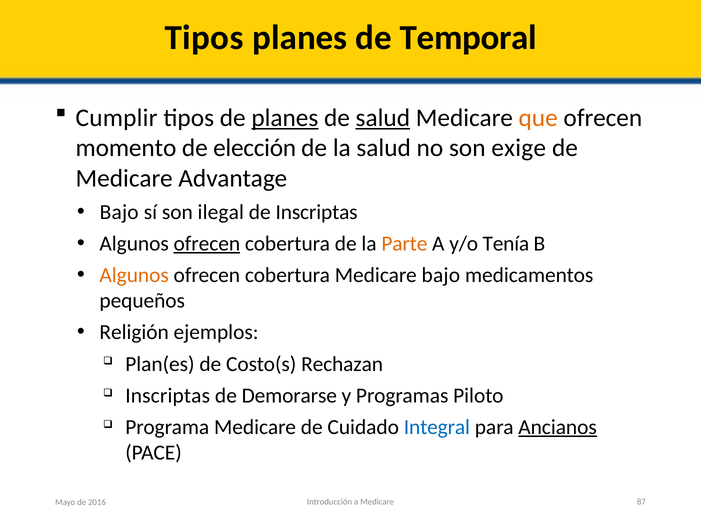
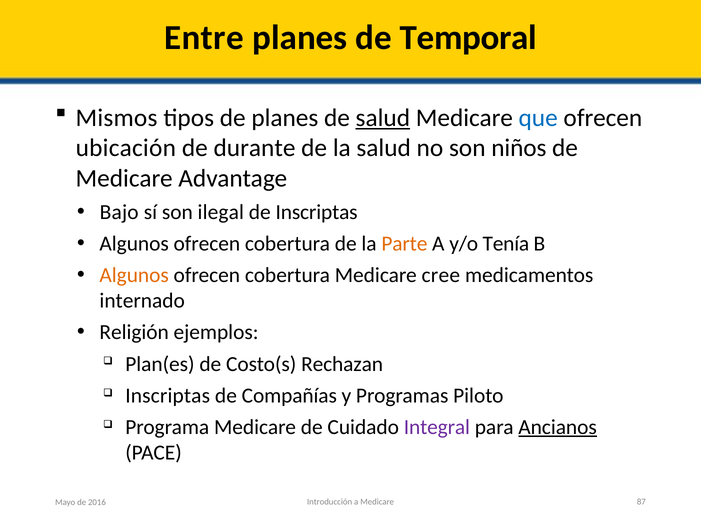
Tipos at (204, 38): Tipos -> Entre
Cumplir: Cumplir -> Mismos
planes at (285, 118) underline: present -> none
que colour: orange -> blue
momento: momento -> ubicación
elección: elección -> durante
exige: exige -> niños
ofrecen at (207, 243) underline: present -> none
Medicare bajo: bajo -> cree
pequeños: pequeños -> internado
Demorarse: Demorarse -> Compañías
Integral colour: blue -> purple
